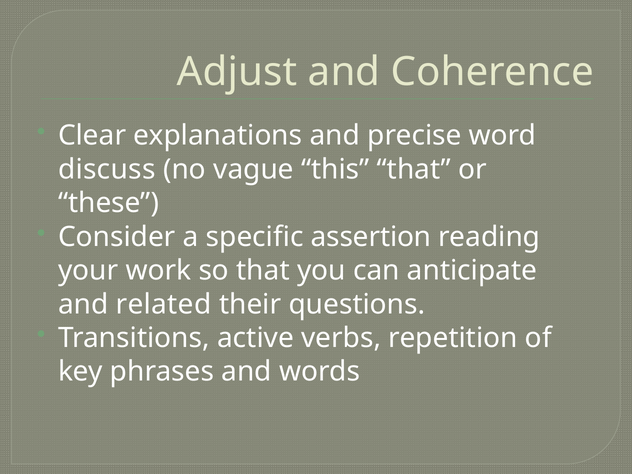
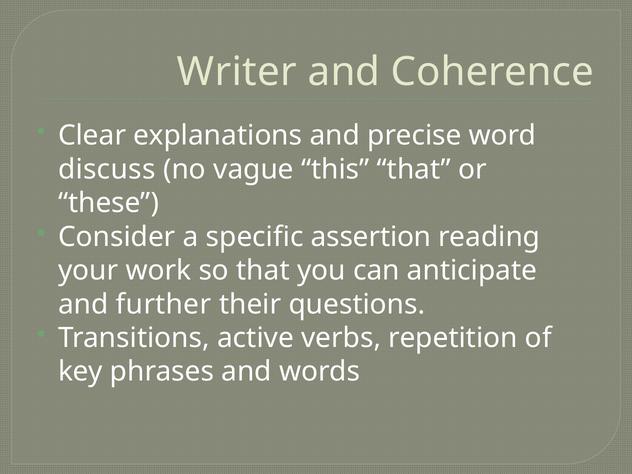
Adjust: Adjust -> Writer
related: related -> further
